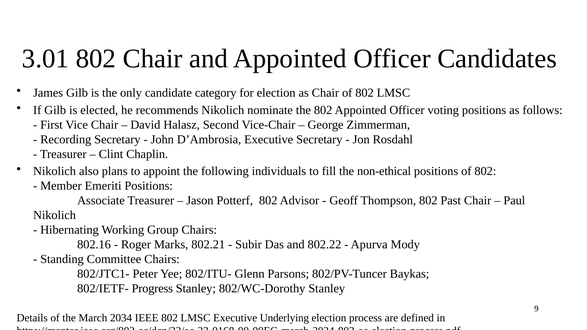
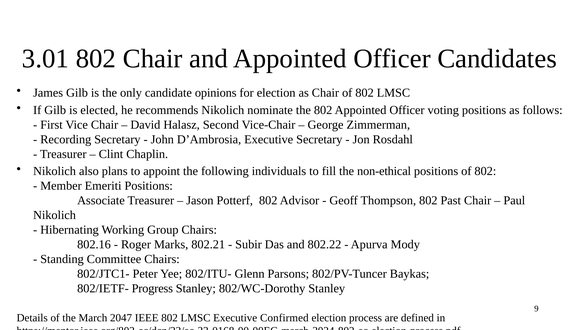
category: category -> opinions
2034: 2034 -> 2047
Underlying: Underlying -> Confirmed
